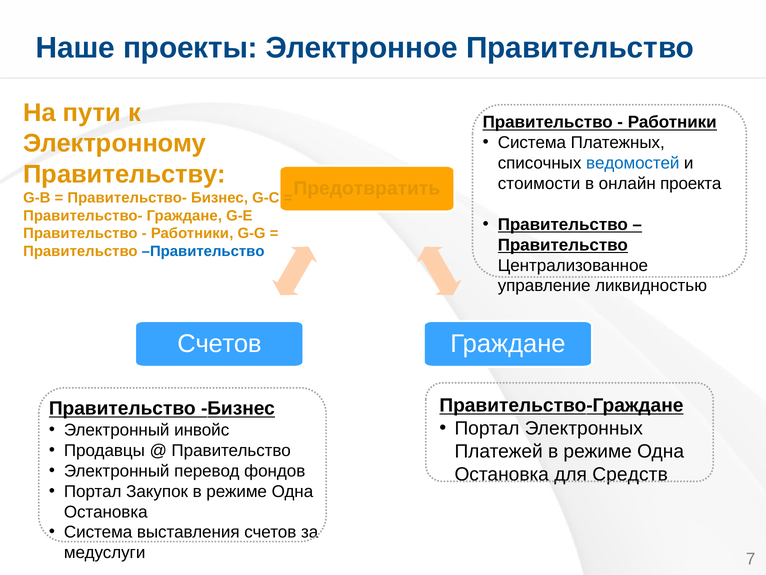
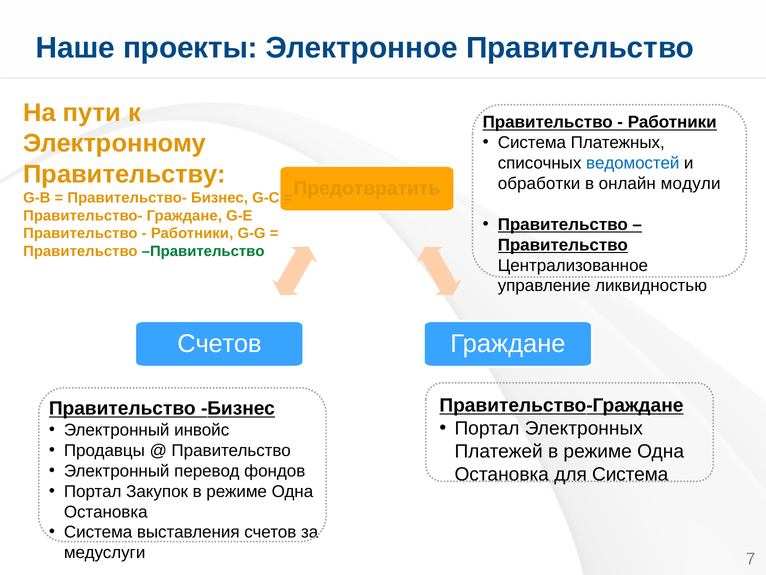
стоимости: стоимости -> обработки
проекта: проекта -> модули
Правительство at (203, 251) colour: blue -> green
для Средств: Средств -> Система
